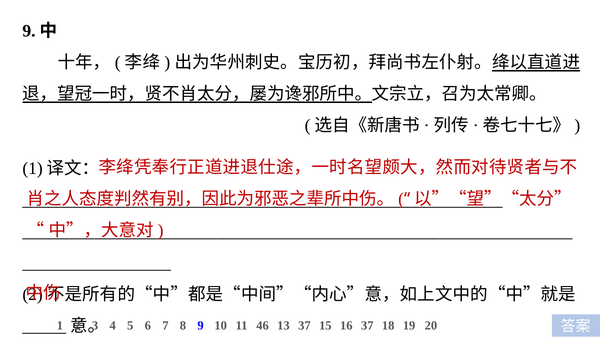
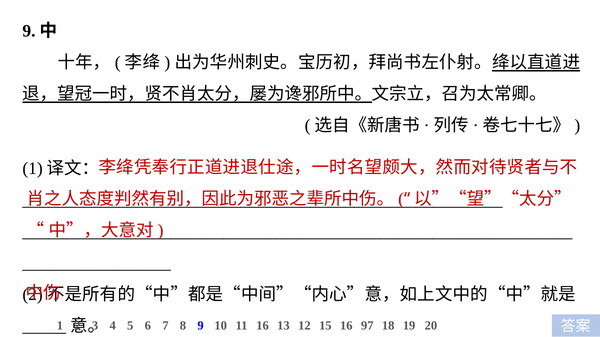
11 46: 46 -> 16
13 37: 37 -> 12
16 37: 37 -> 97
